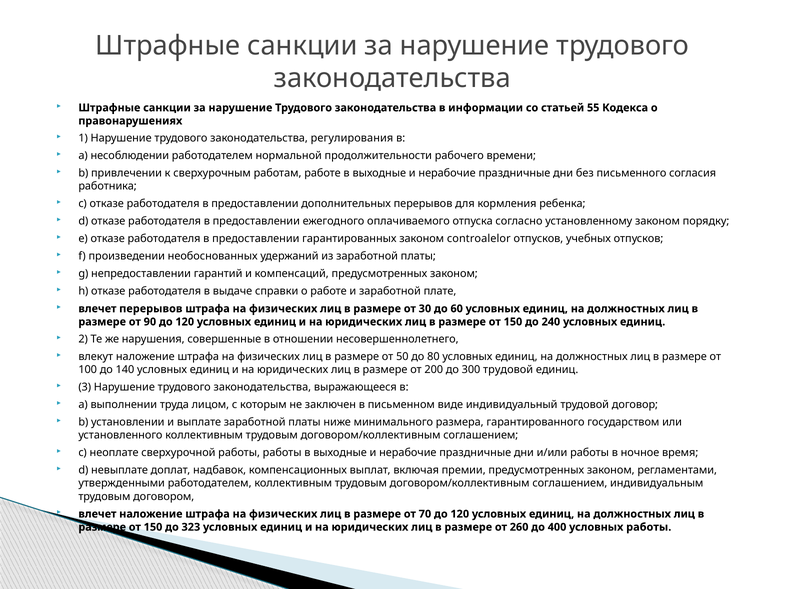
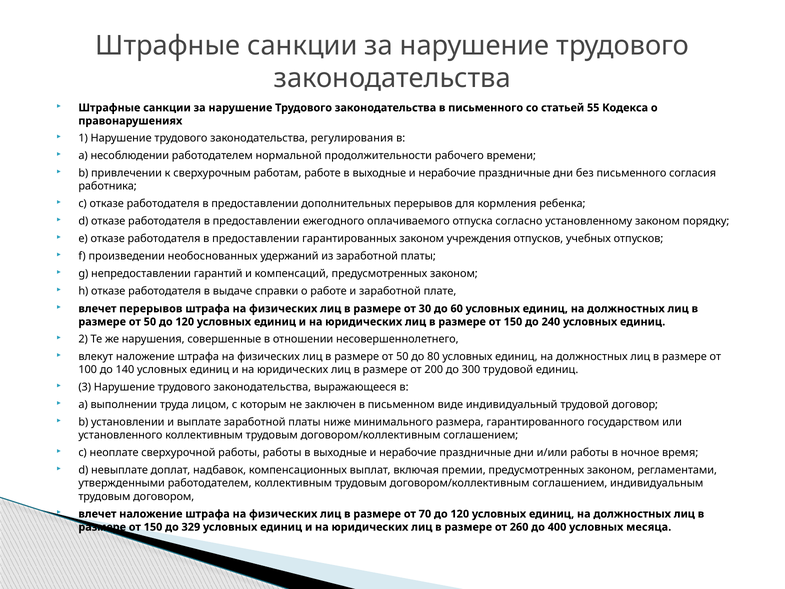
в информации: информации -> письменного
controalelor: controalelor -> учреждения
90 at (150, 322): 90 -> 50
323: 323 -> 329
условных работы: работы -> месяца
